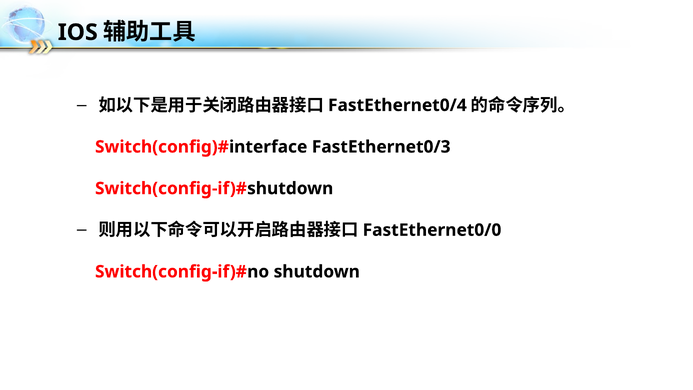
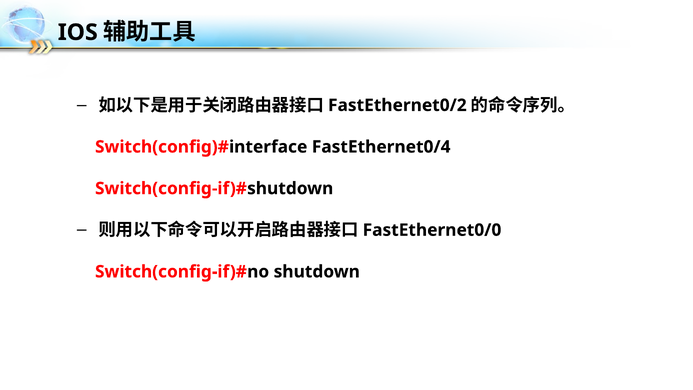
FastEthernet0/4: FastEthernet0/4 -> FastEthernet0/2
FastEthernet0/3: FastEthernet0/3 -> FastEthernet0/4
